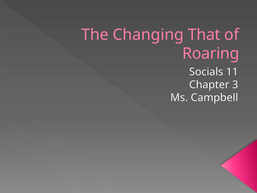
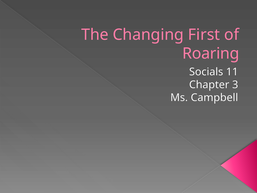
That: That -> First
